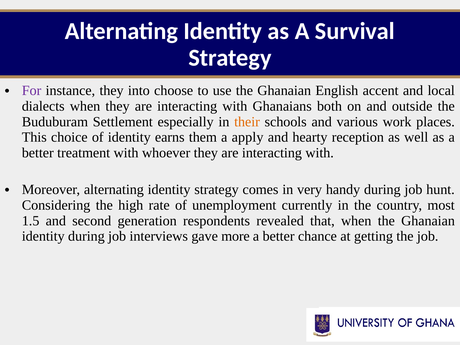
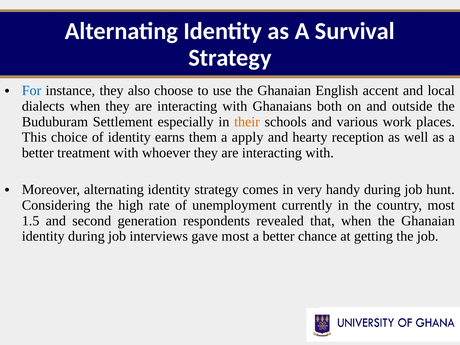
For colour: purple -> blue
into: into -> also
gave more: more -> most
